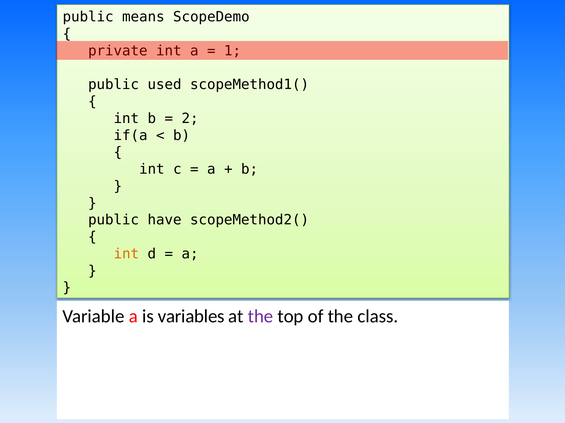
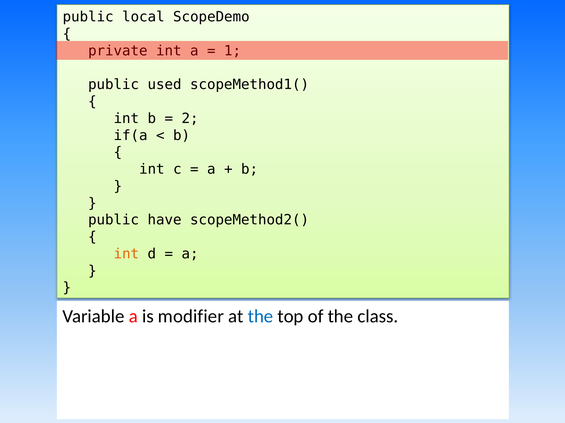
means: means -> local
variables: variables -> modifier
the at (261, 317) colour: purple -> blue
